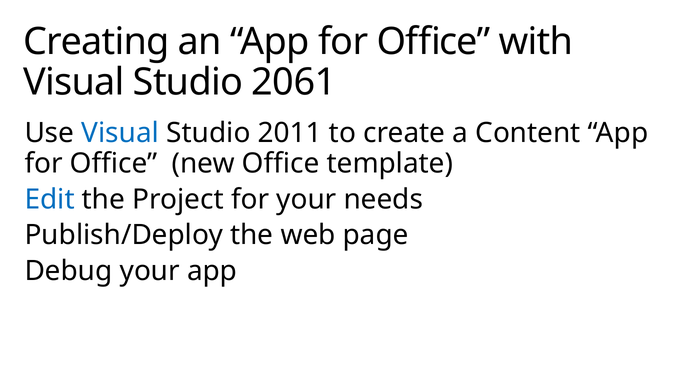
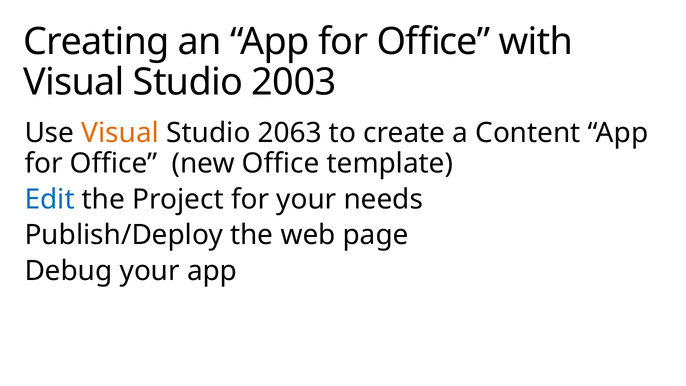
2061: 2061 -> 2003
Visual at (120, 133) colour: blue -> orange
2011: 2011 -> 2063
